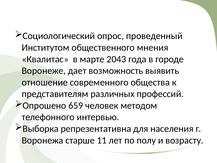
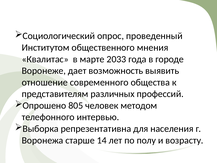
2043: 2043 -> 2033
659: 659 -> 805
11: 11 -> 14
